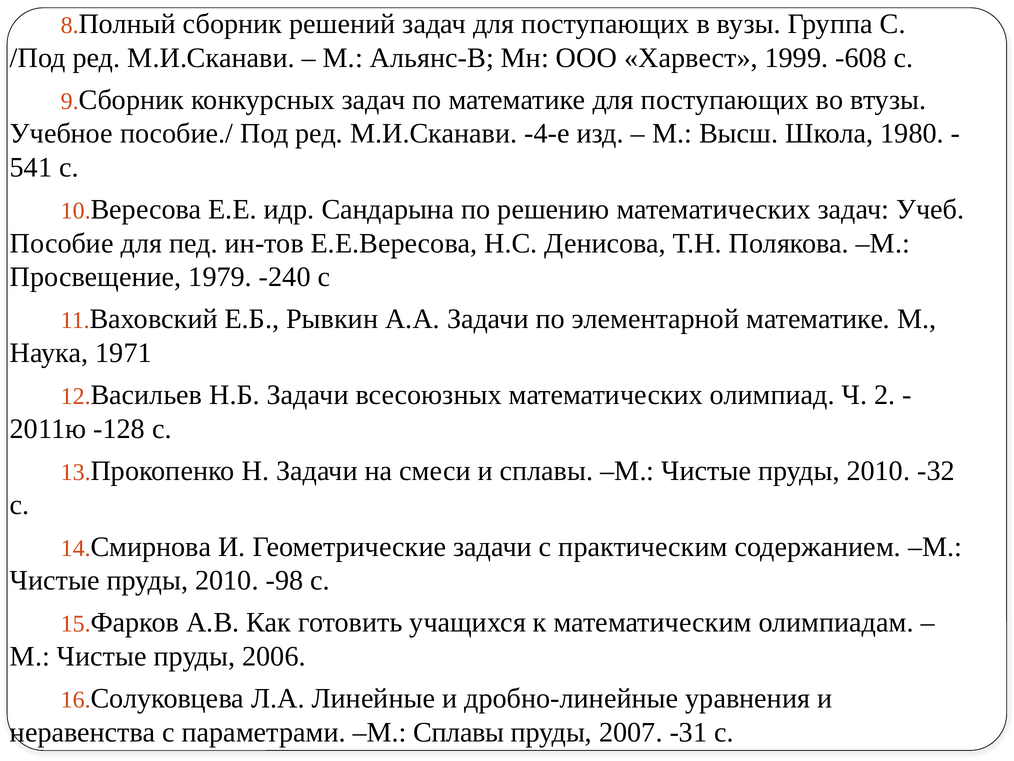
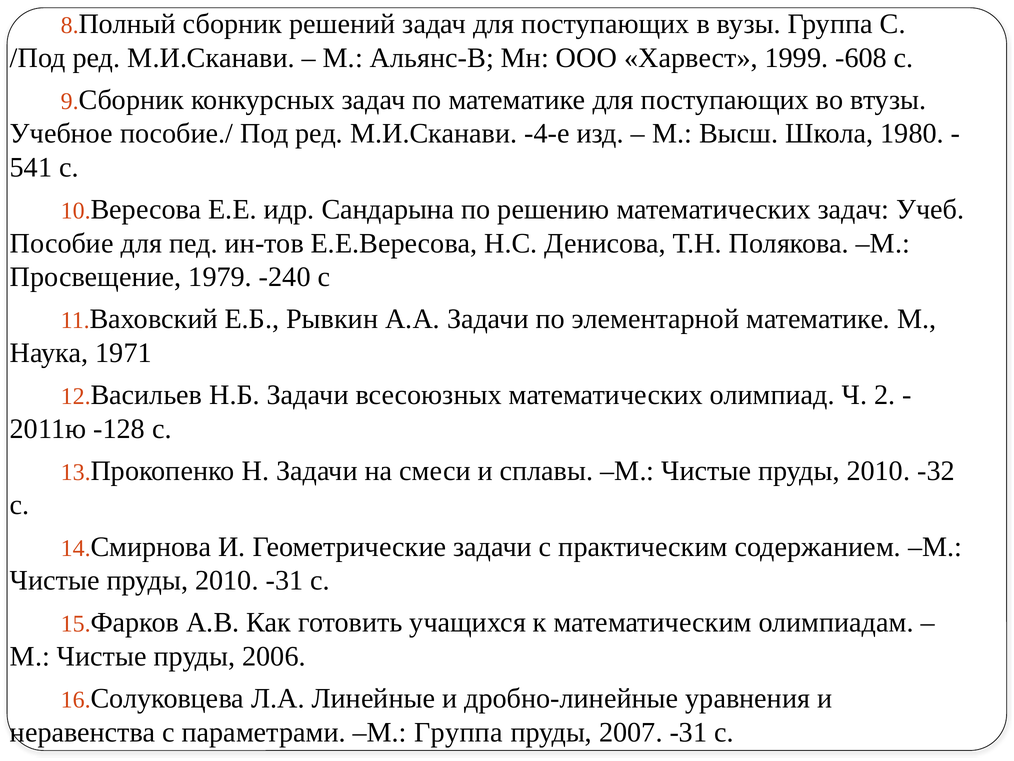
2010 -98: -98 -> -31
М Сплавы: Сплавы -> Группа
